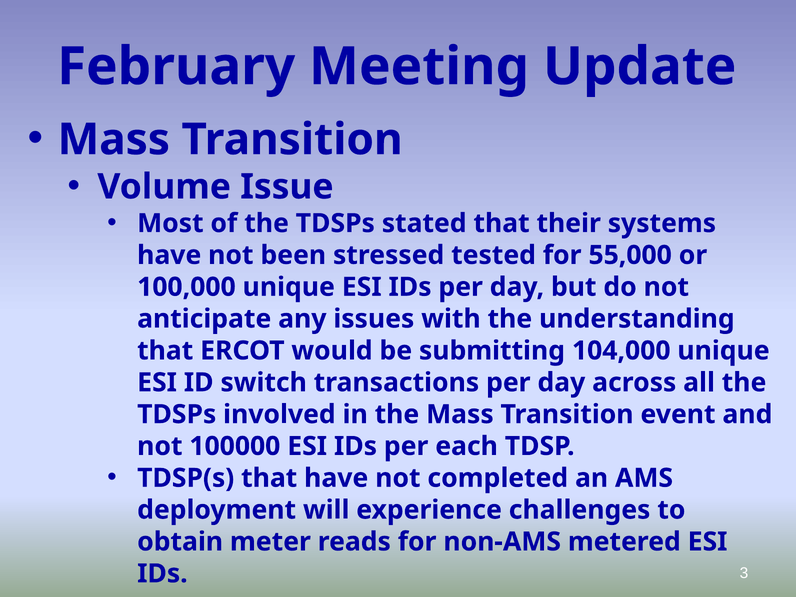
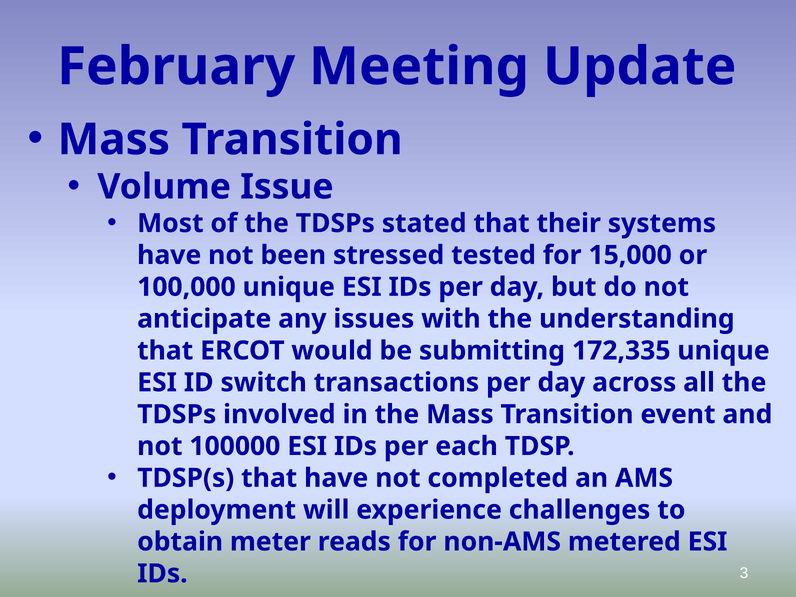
55,000: 55,000 -> 15,000
104,000: 104,000 -> 172,335
